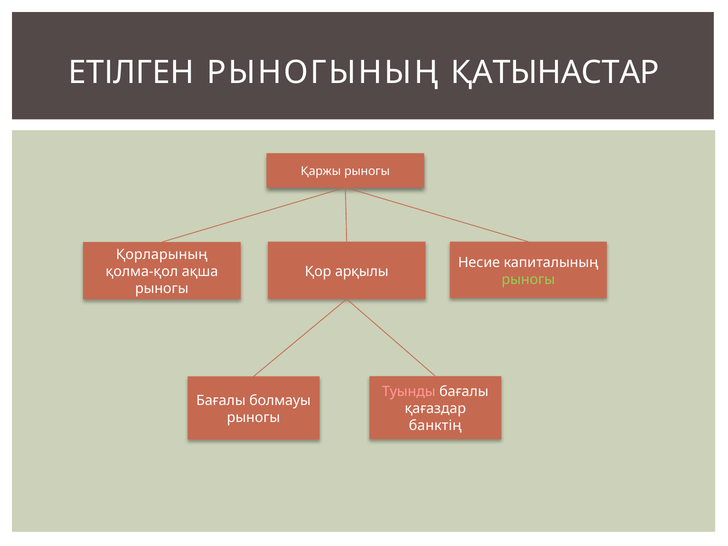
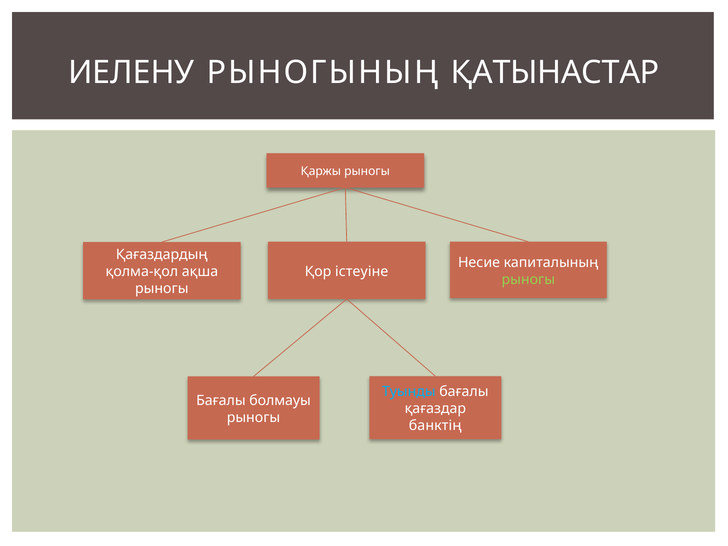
ЕТІЛГЕН: ЕТІЛГЕН -> ИЕЛЕНУ
Қорларының: Қорларының -> Қағаздардың
арқылы: арқылы -> істеуіне
Туынды colour: pink -> light blue
